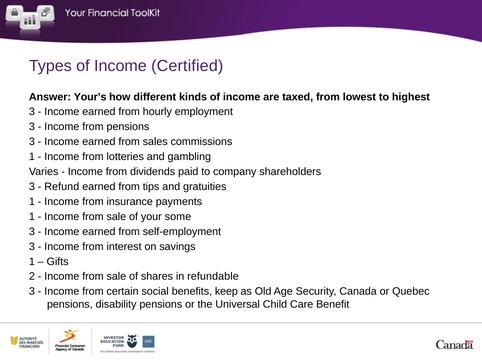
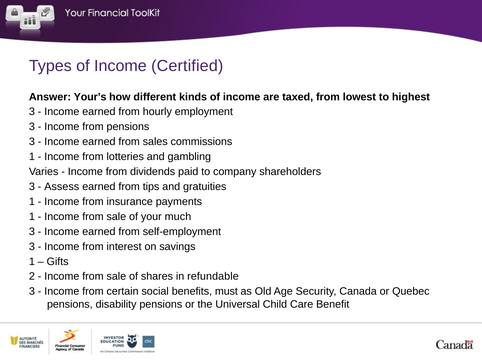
Refund: Refund -> Assess
some: some -> much
keep: keep -> must
